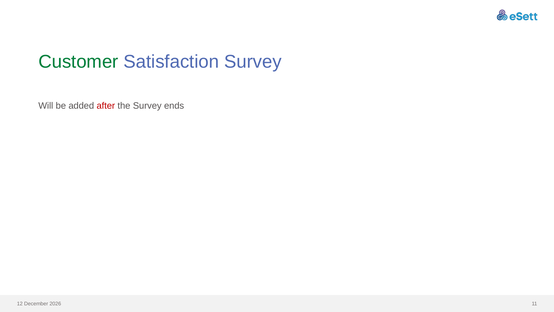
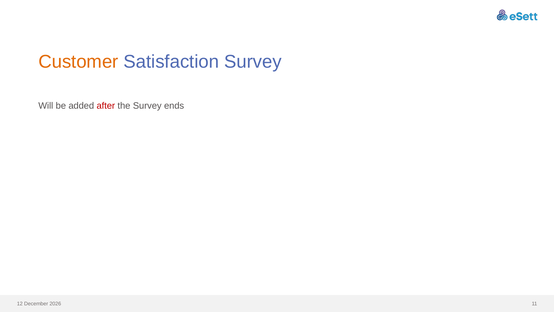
Customer colour: green -> orange
